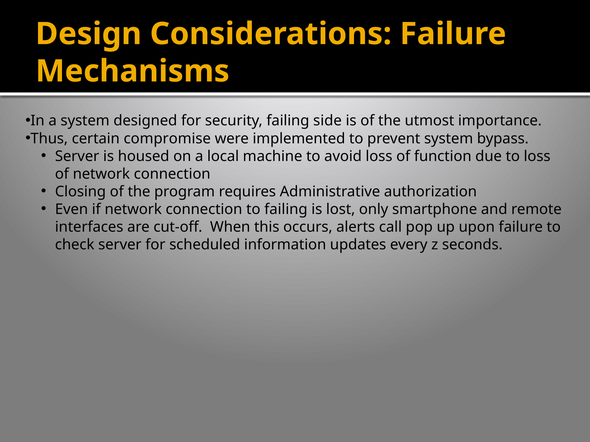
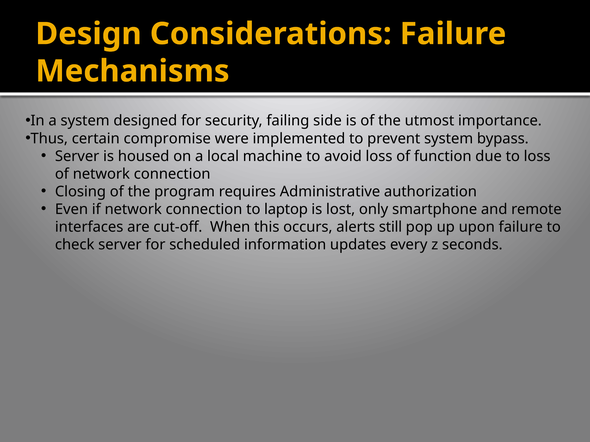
to failing: failing -> laptop
call: call -> still
